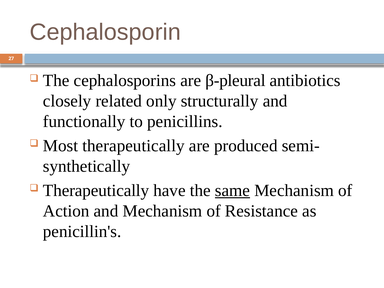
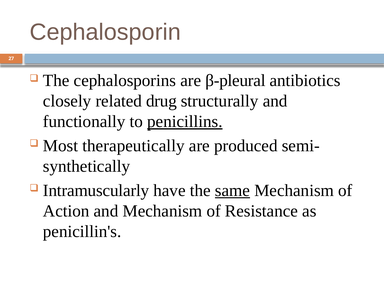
only: only -> drug
penicillins underline: none -> present
Therapeutically at (96, 190): Therapeutically -> Intramuscularly
